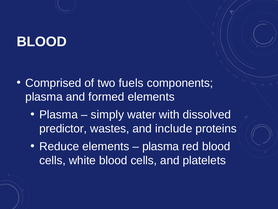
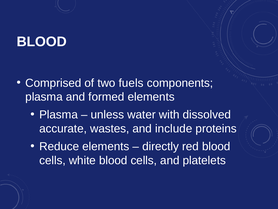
simply: simply -> unless
predictor: predictor -> accurate
plasma at (161, 146): plasma -> directly
